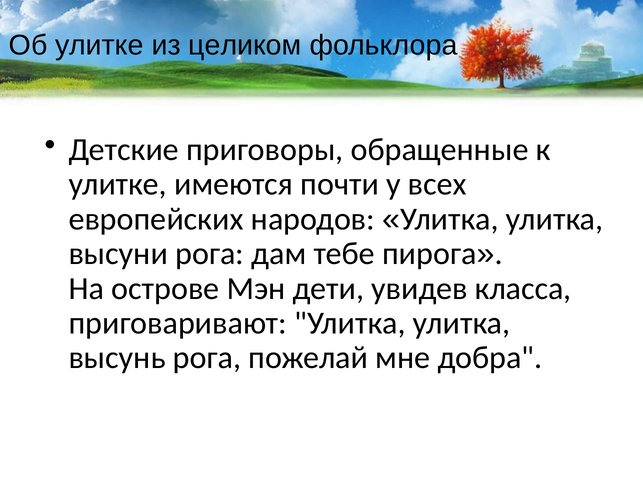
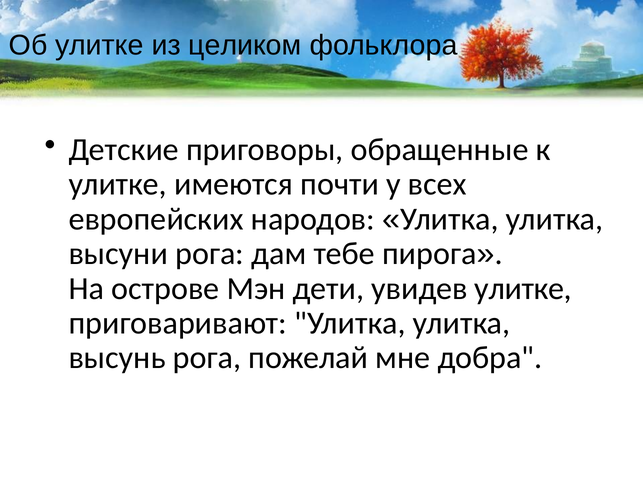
увидев класса: класса -> улитке
